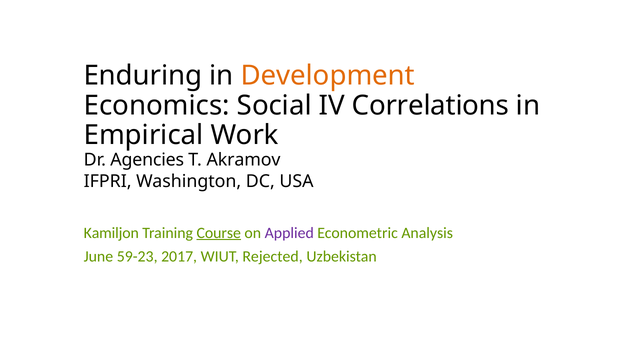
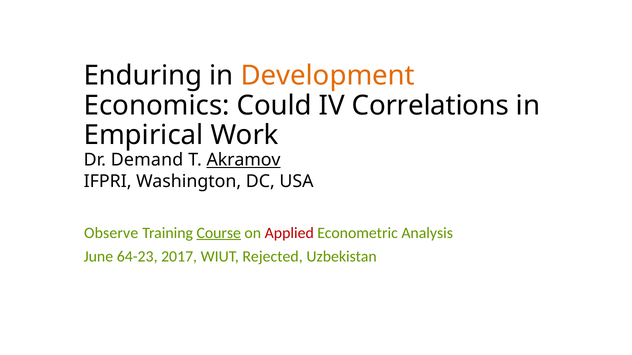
Social: Social -> Could
Agencies: Agencies -> Demand
Akramov underline: none -> present
Kamiljon: Kamiljon -> Observe
Applied colour: purple -> red
59-23: 59-23 -> 64-23
